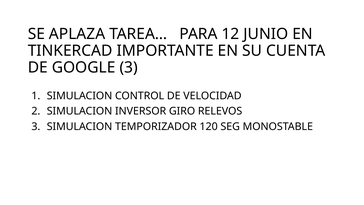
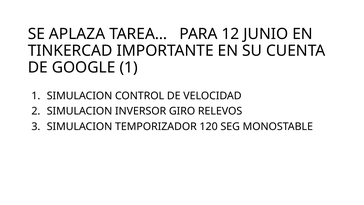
GOOGLE 3: 3 -> 1
